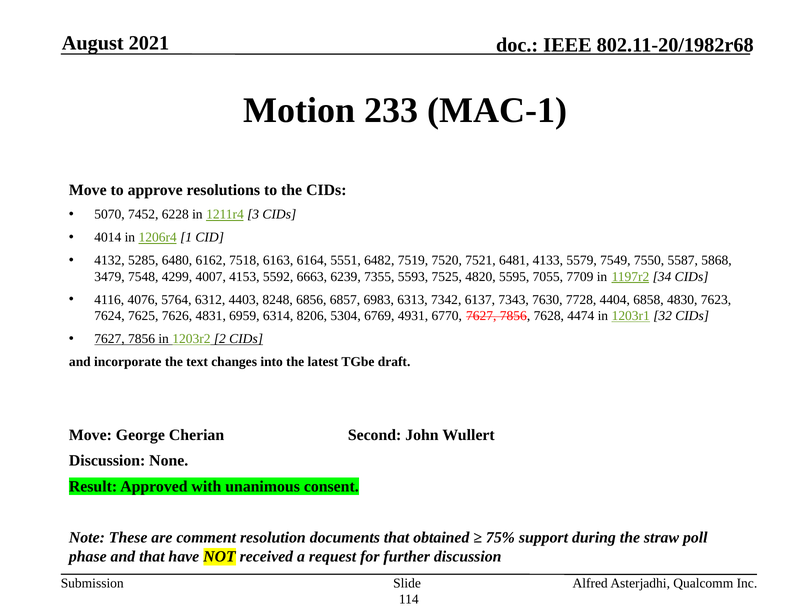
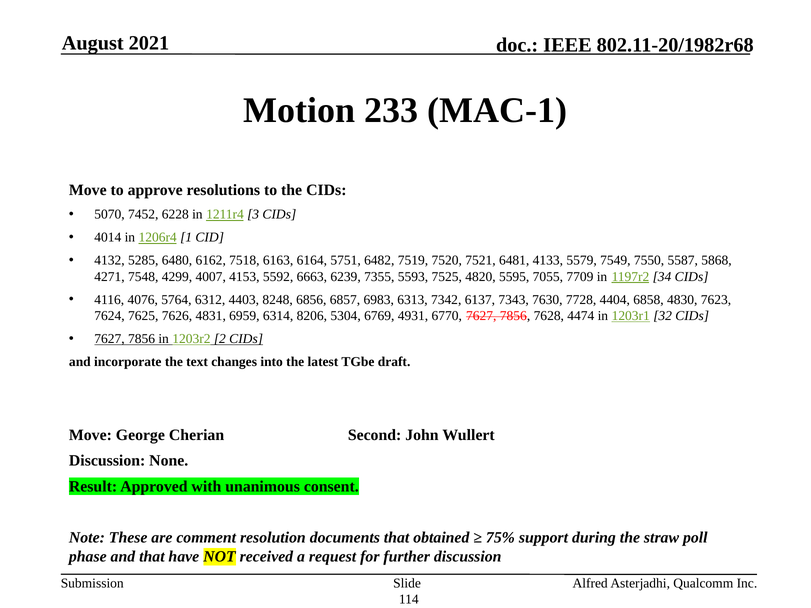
5551: 5551 -> 5751
3479: 3479 -> 4271
